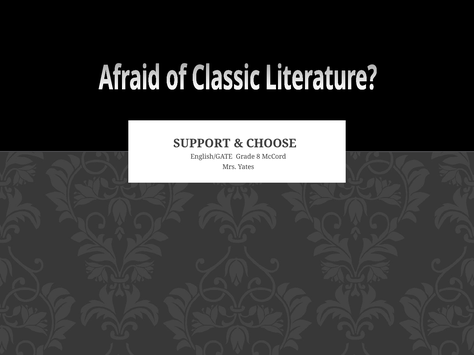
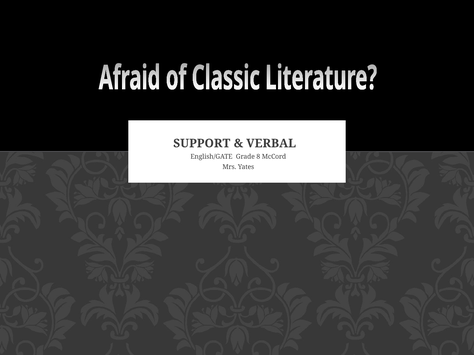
CHOOSE: CHOOSE -> VERBAL
